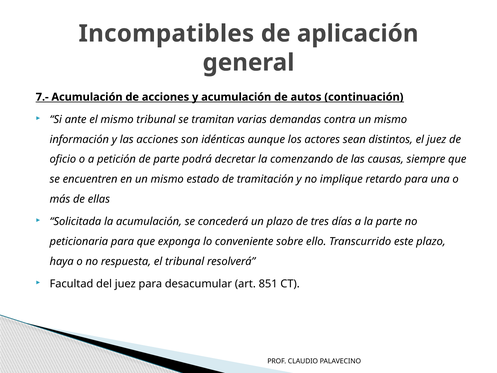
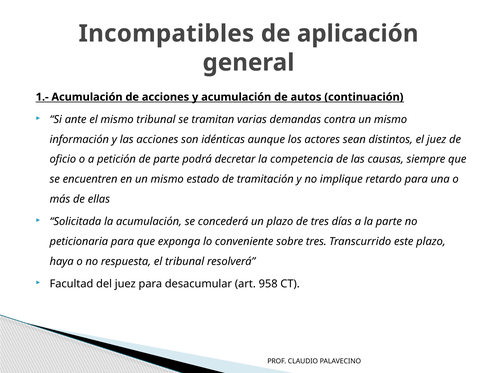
7.-: 7.- -> 1.-
comenzando: comenzando -> competencia
sobre ello: ello -> tres
851: 851 -> 958
